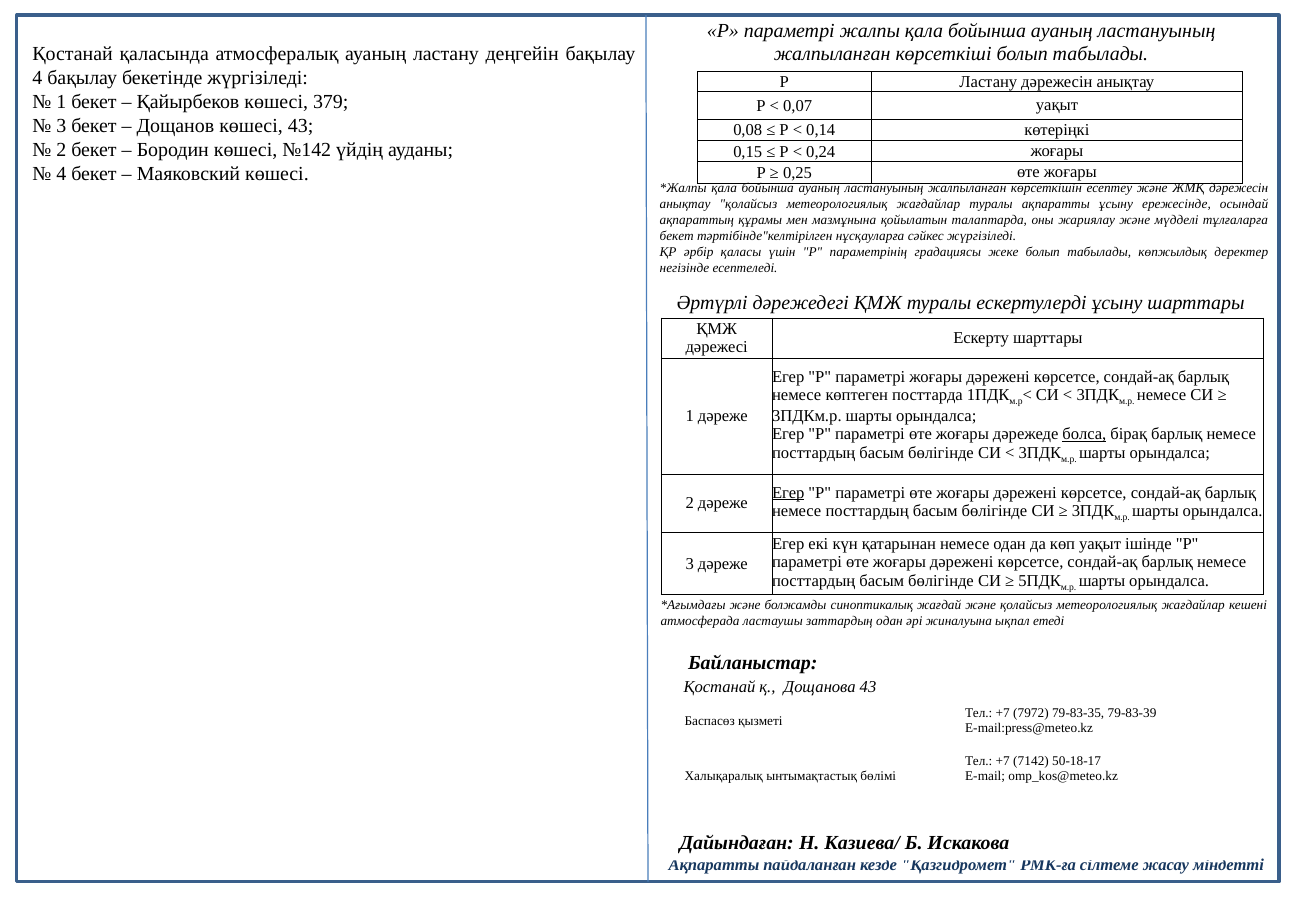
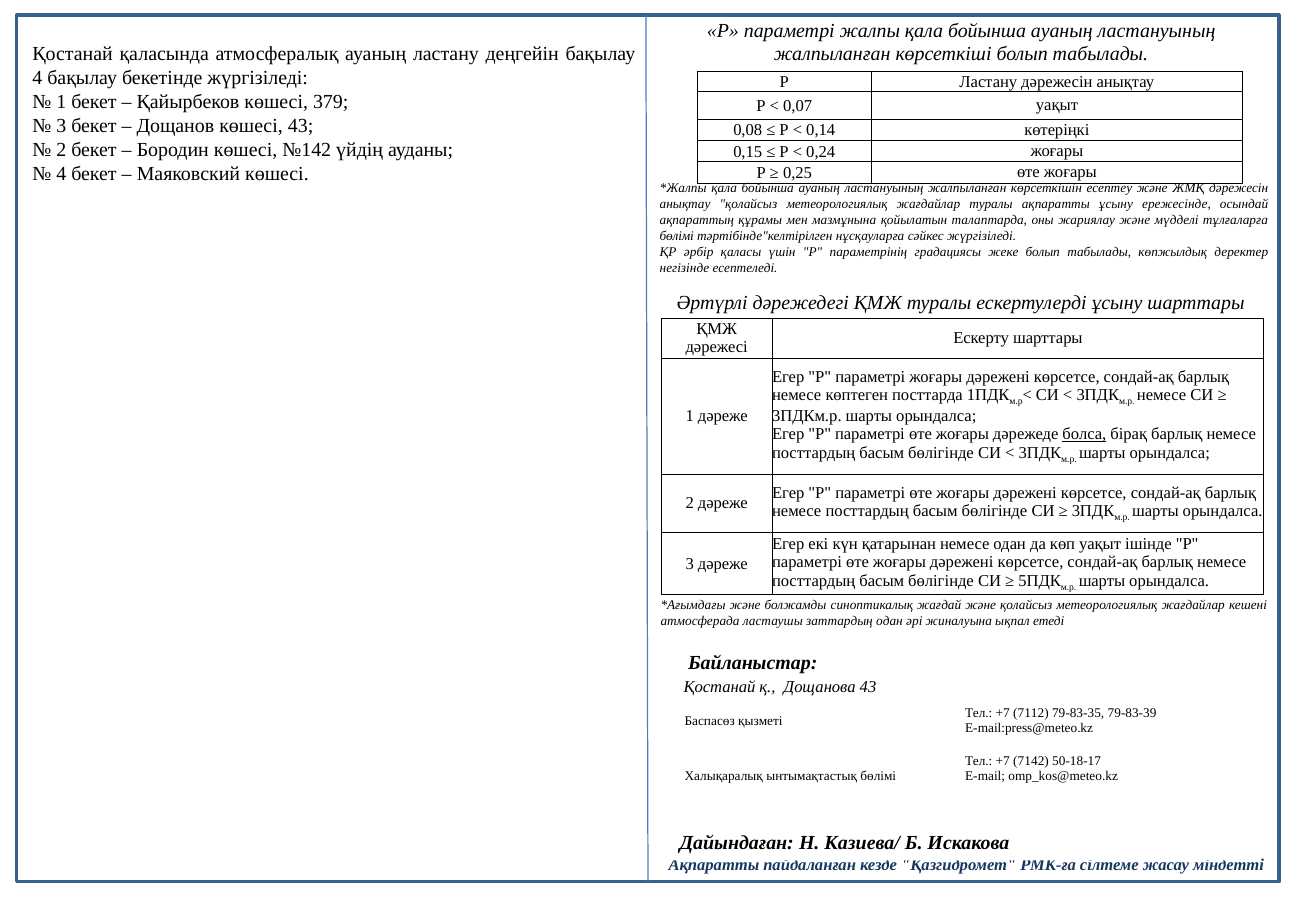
бекет at (677, 236): бекет -> бөлімі
Егер at (788, 493) underline: present -> none
7972: 7972 -> 7112
